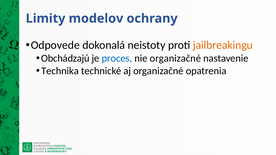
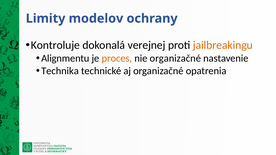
Odpovede: Odpovede -> Kontroluje
neistoty: neistoty -> verejnej
Obchádzajú: Obchádzajú -> Alignmentu
proces colour: blue -> orange
